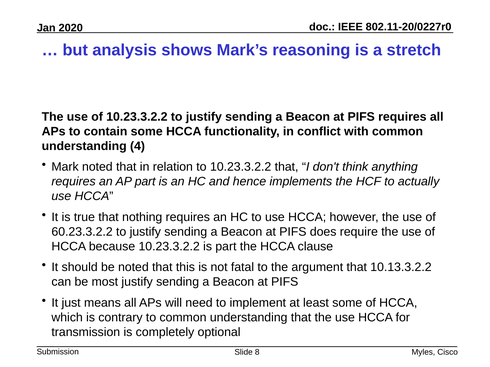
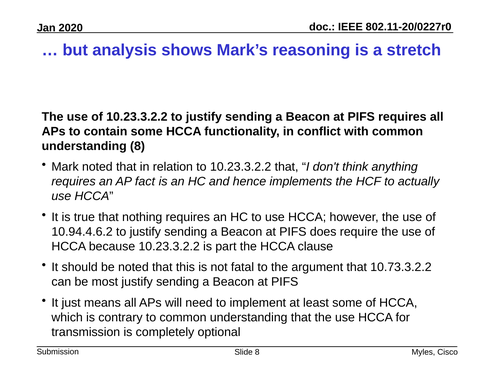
understanding 4: 4 -> 8
AP part: part -> fact
60.23.3.2.2: 60.23.3.2.2 -> 10.94.4.6.2
10.13.3.2.2: 10.13.3.2.2 -> 10.73.3.2.2
